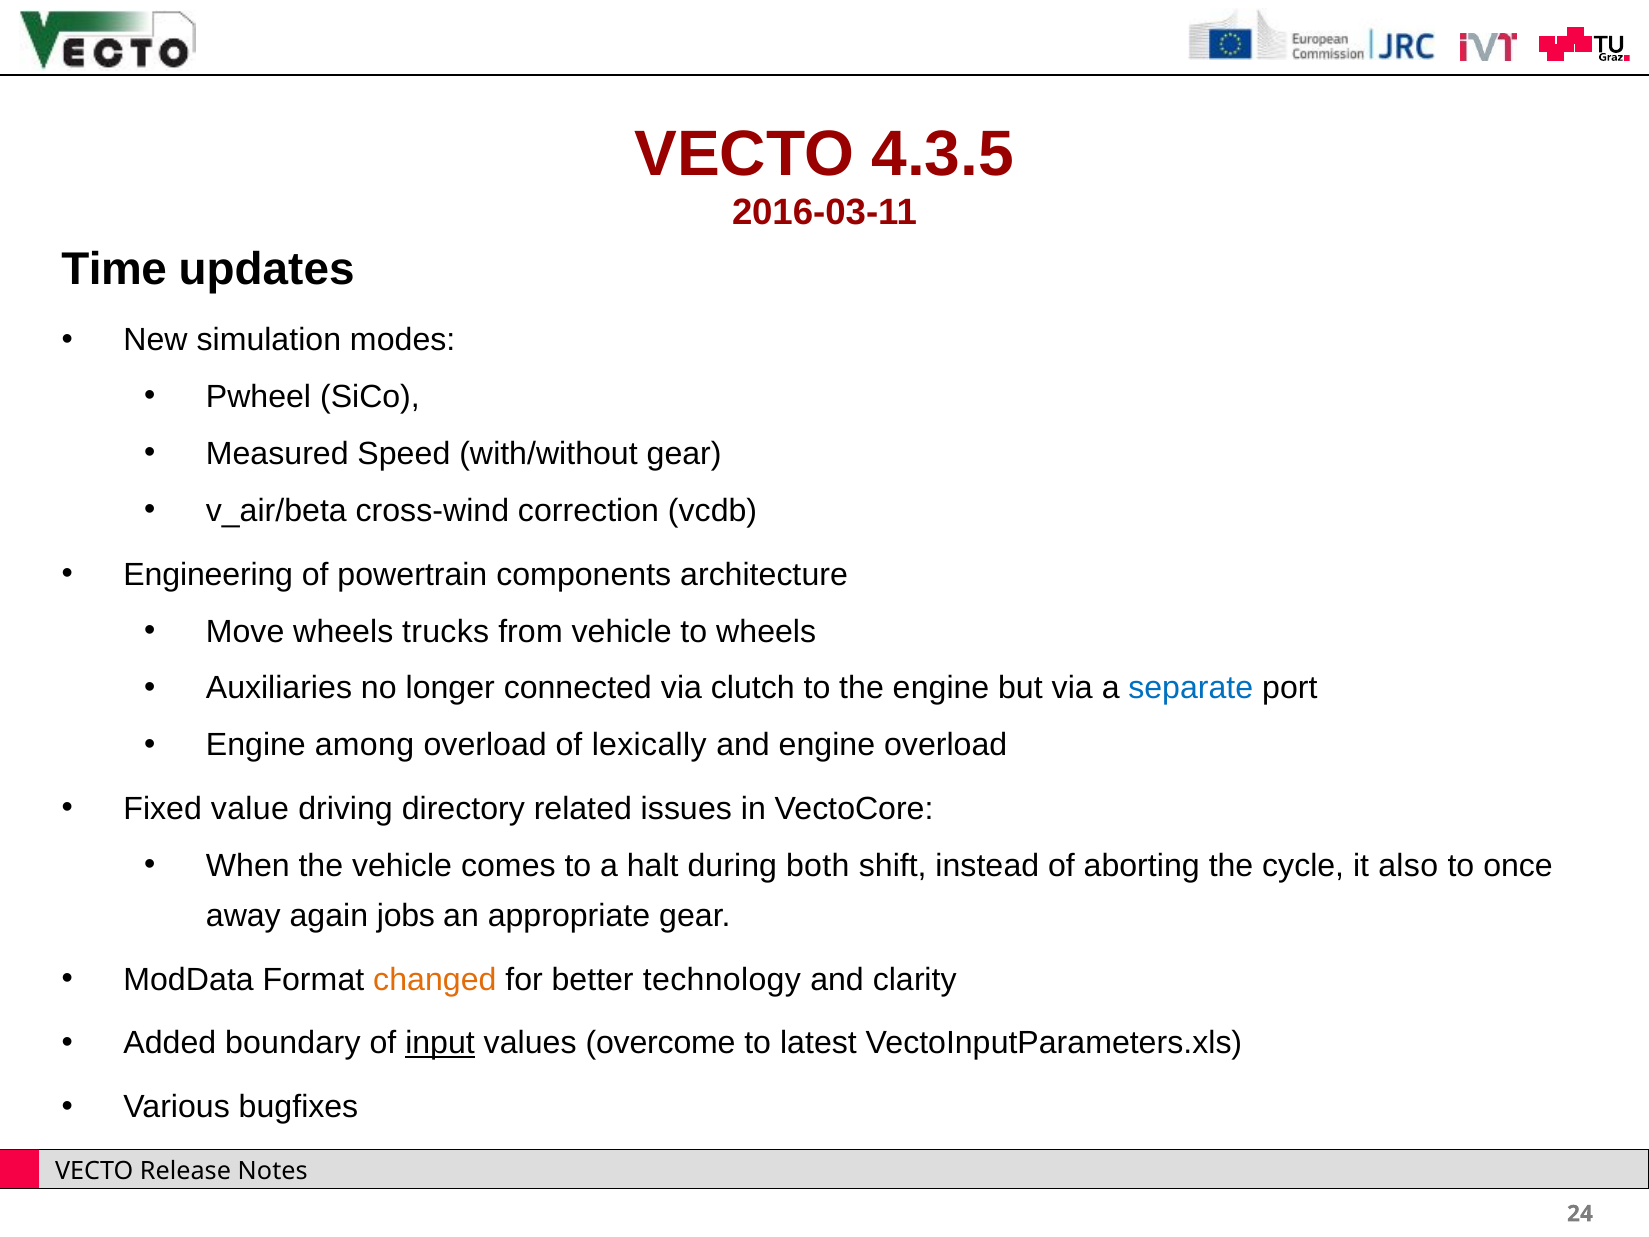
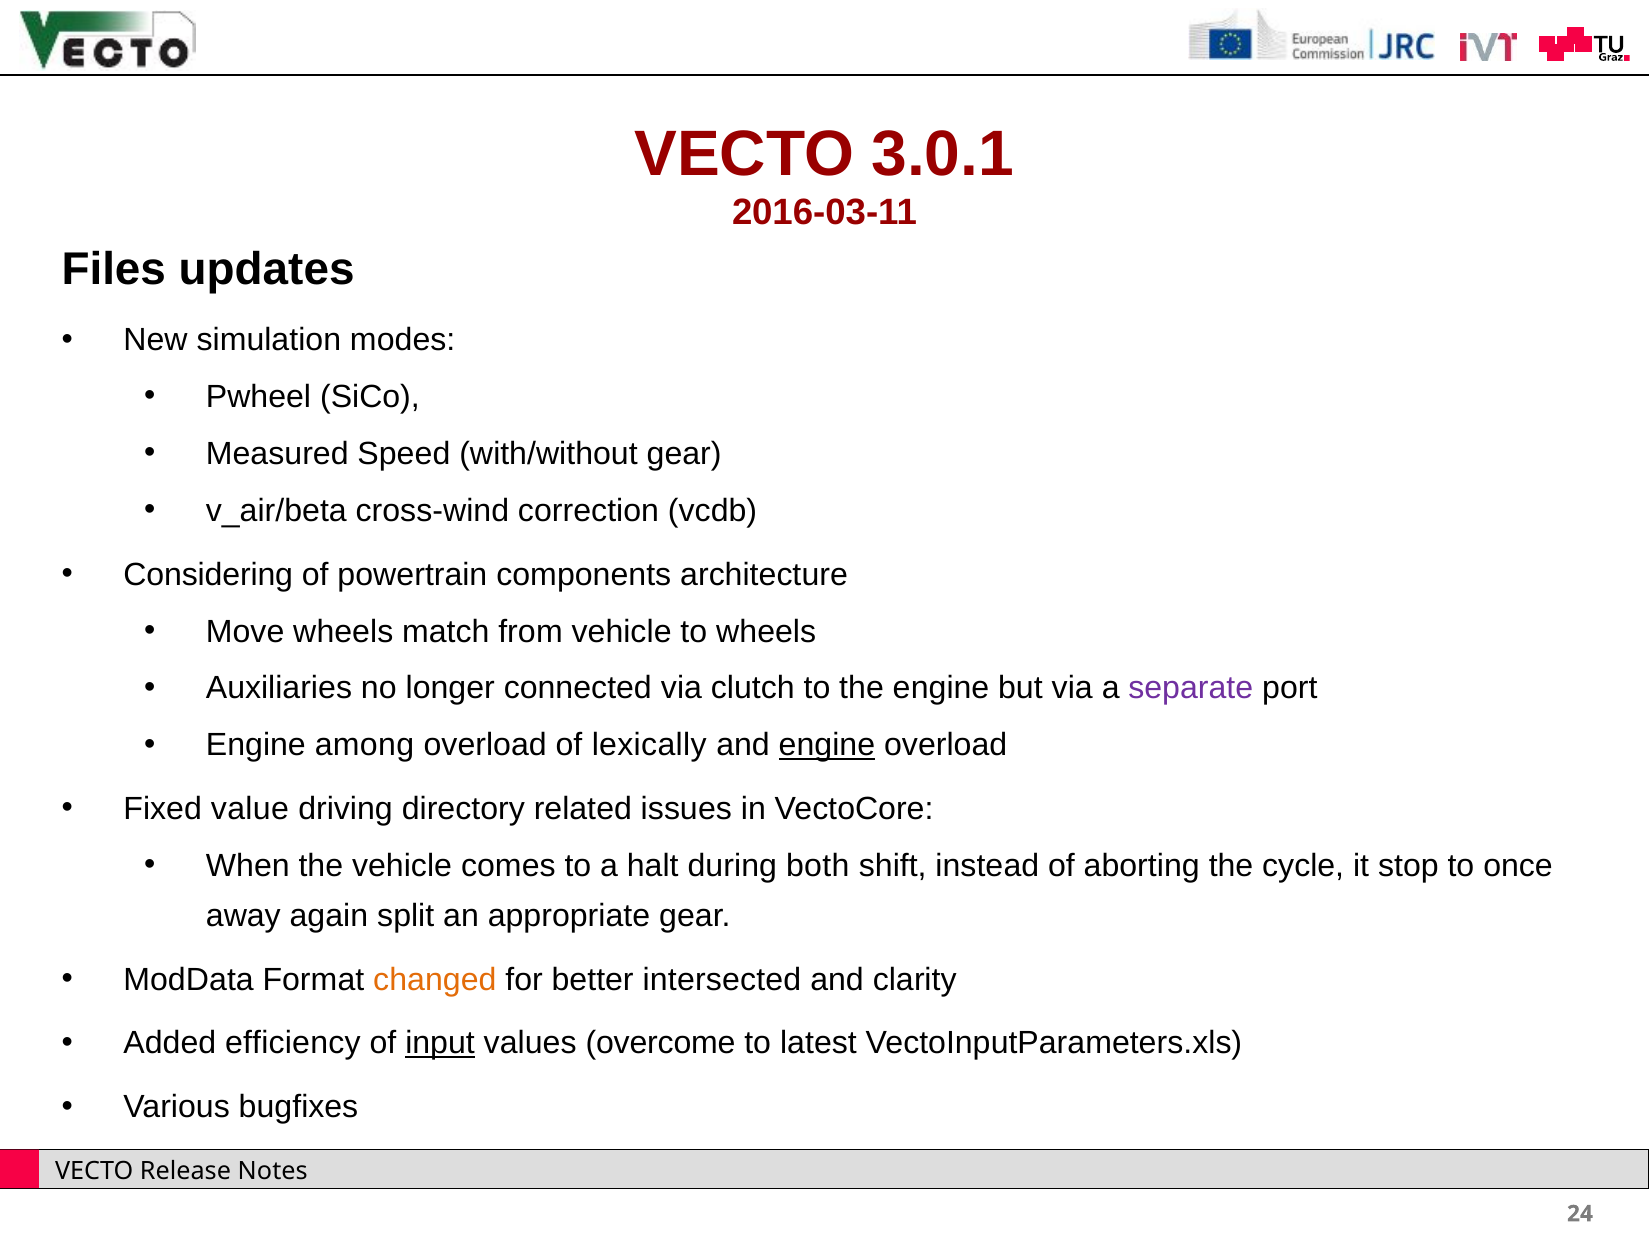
4.3.5: 4.3.5 -> 3.0.1
Time: Time -> Files
Engineering: Engineering -> Considering
trucks: trucks -> match
separate colour: blue -> purple
engine at (827, 745) underline: none -> present
also: also -> stop
jobs: jobs -> split
technology: technology -> intersected
boundary: boundary -> efficiency
